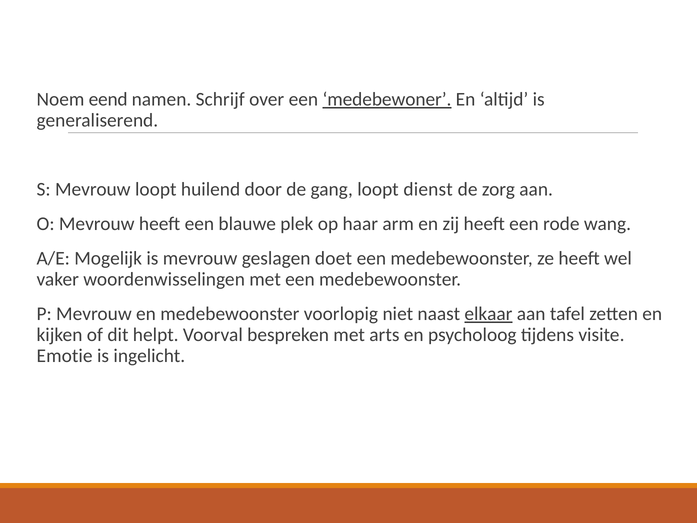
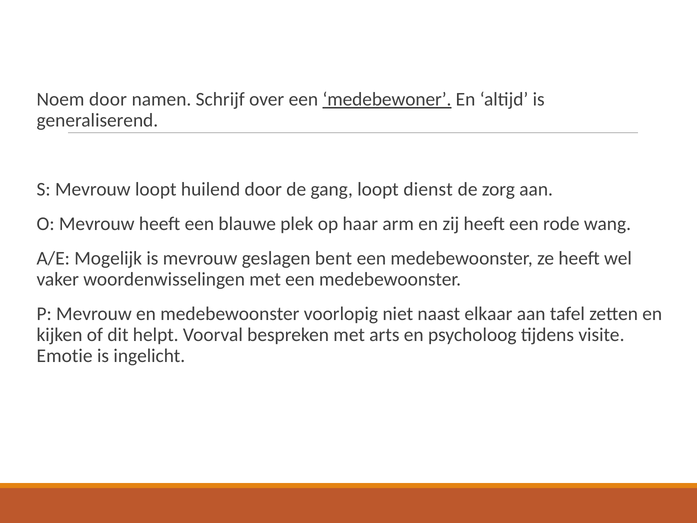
Noem eend: eend -> door
doet: doet -> bent
elkaar underline: present -> none
